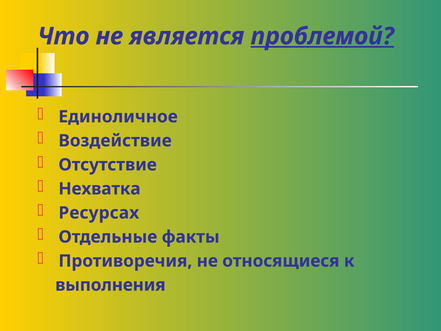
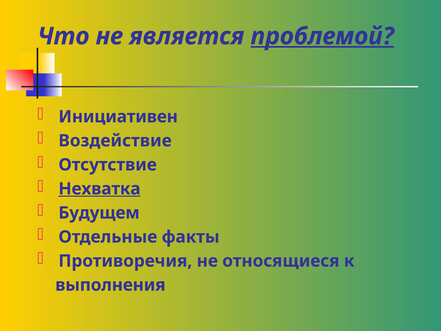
Единоличное: Единоличное -> Инициативен
Нехватка underline: none -> present
Ресурсах: Ресурсах -> Будущем
